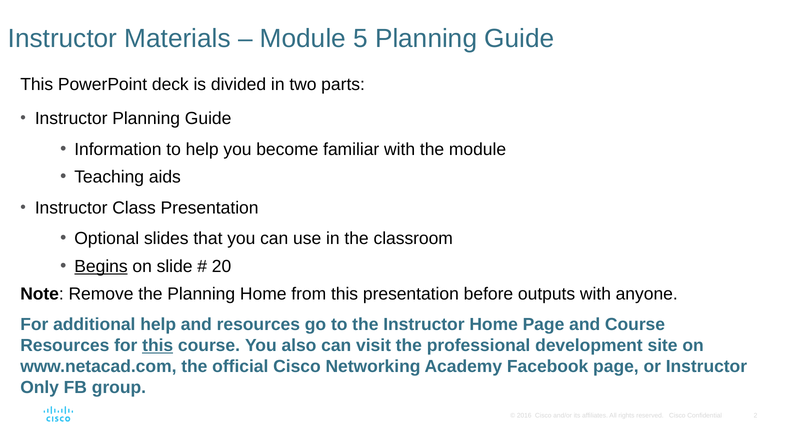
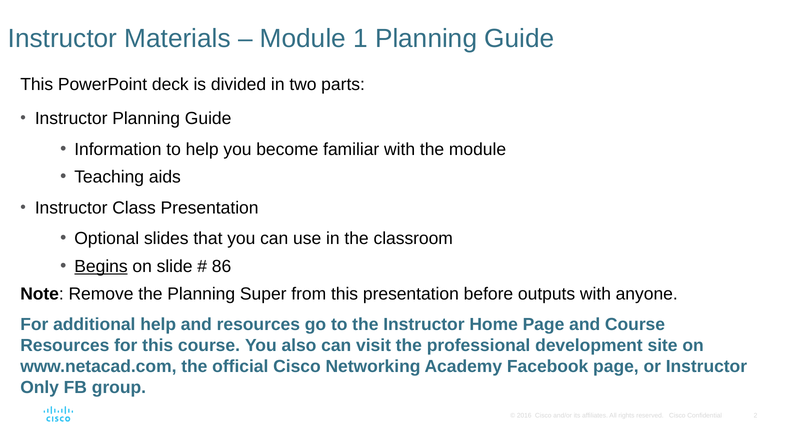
5: 5 -> 1
20: 20 -> 86
Planning Home: Home -> Super
this at (158, 345) underline: present -> none
